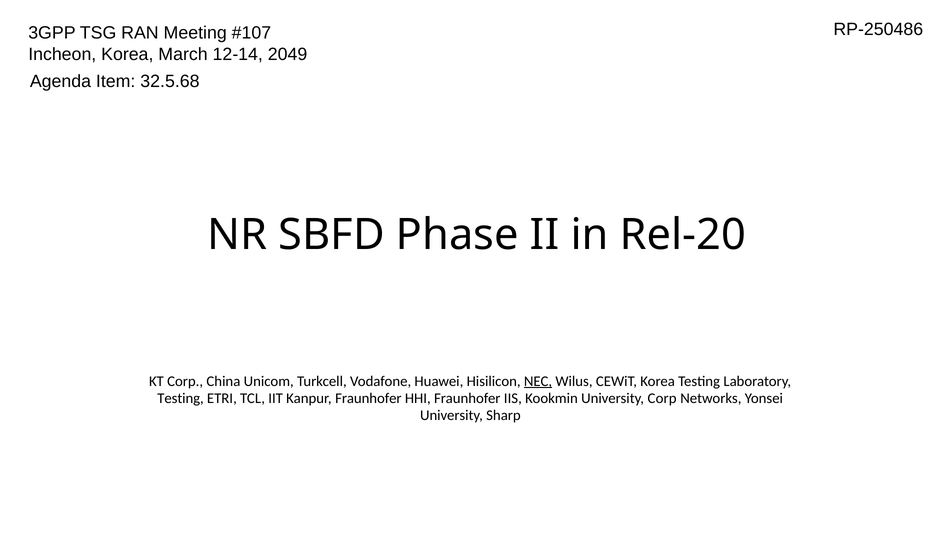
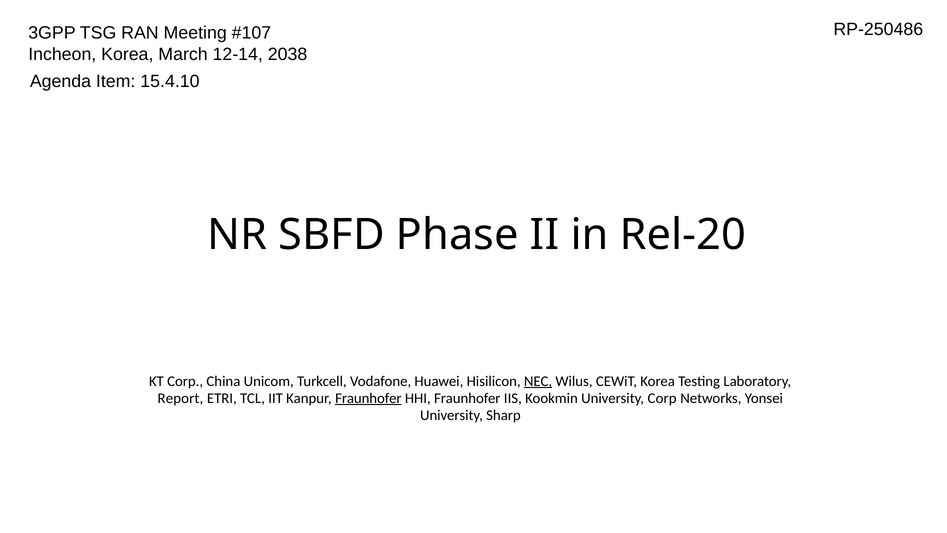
2049: 2049 -> 2038
32.5.68: 32.5.68 -> 15.4.10
Testing at (181, 398): Testing -> Report
Fraunhofer at (368, 398) underline: none -> present
